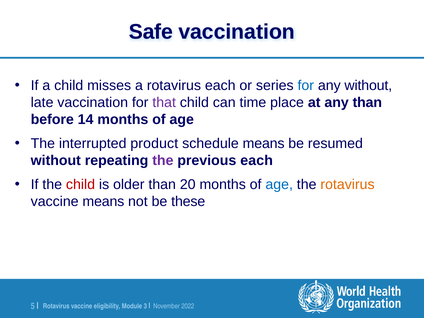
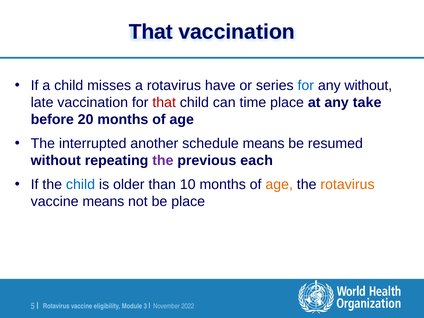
Safe at (151, 32): Safe -> That
rotavirus each: each -> have
that at (164, 103) colour: purple -> red
any than: than -> take
14: 14 -> 20
product: product -> another
child at (81, 185) colour: red -> blue
20: 20 -> 10
age at (279, 185) colour: blue -> orange
be these: these -> place
